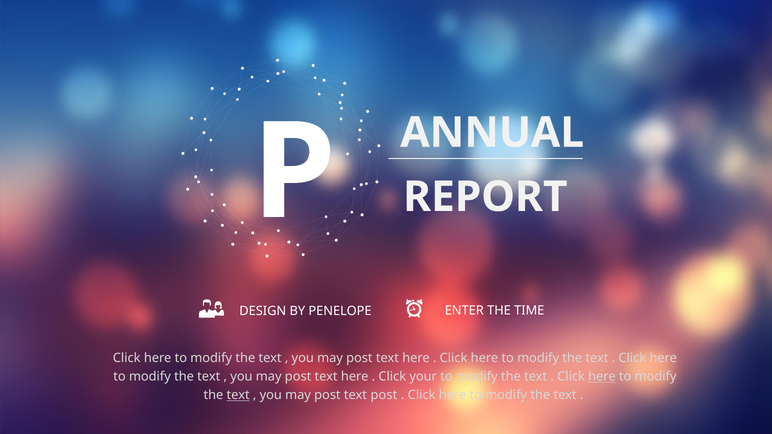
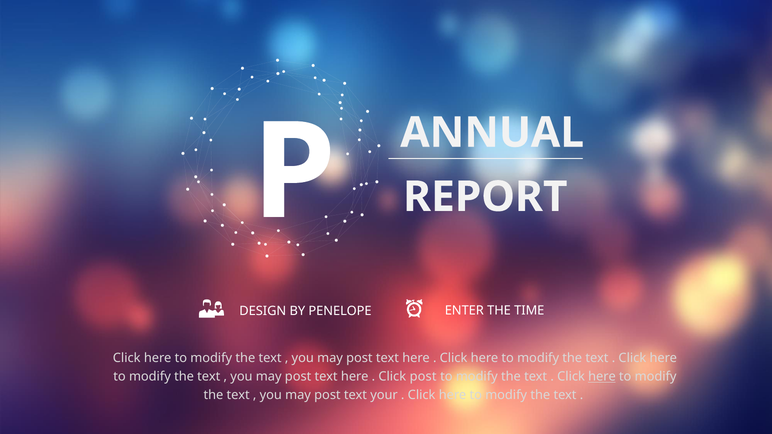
Click your: your -> post
text at (238, 395) underline: present -> none
text post: post -> your
